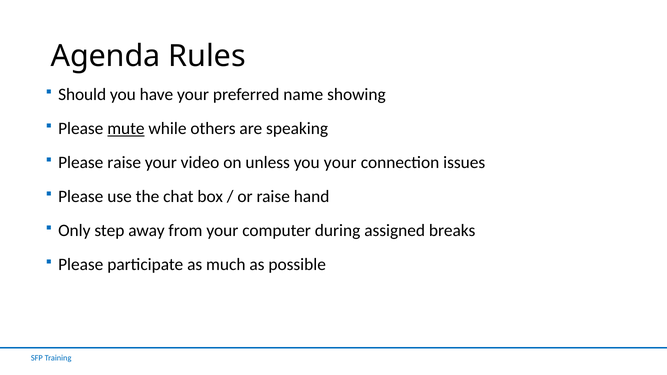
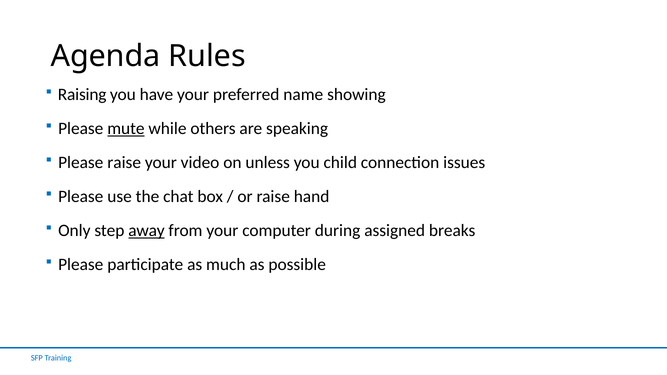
Should: Should -> Raising
you your: your -> child
away underline: none -> present
